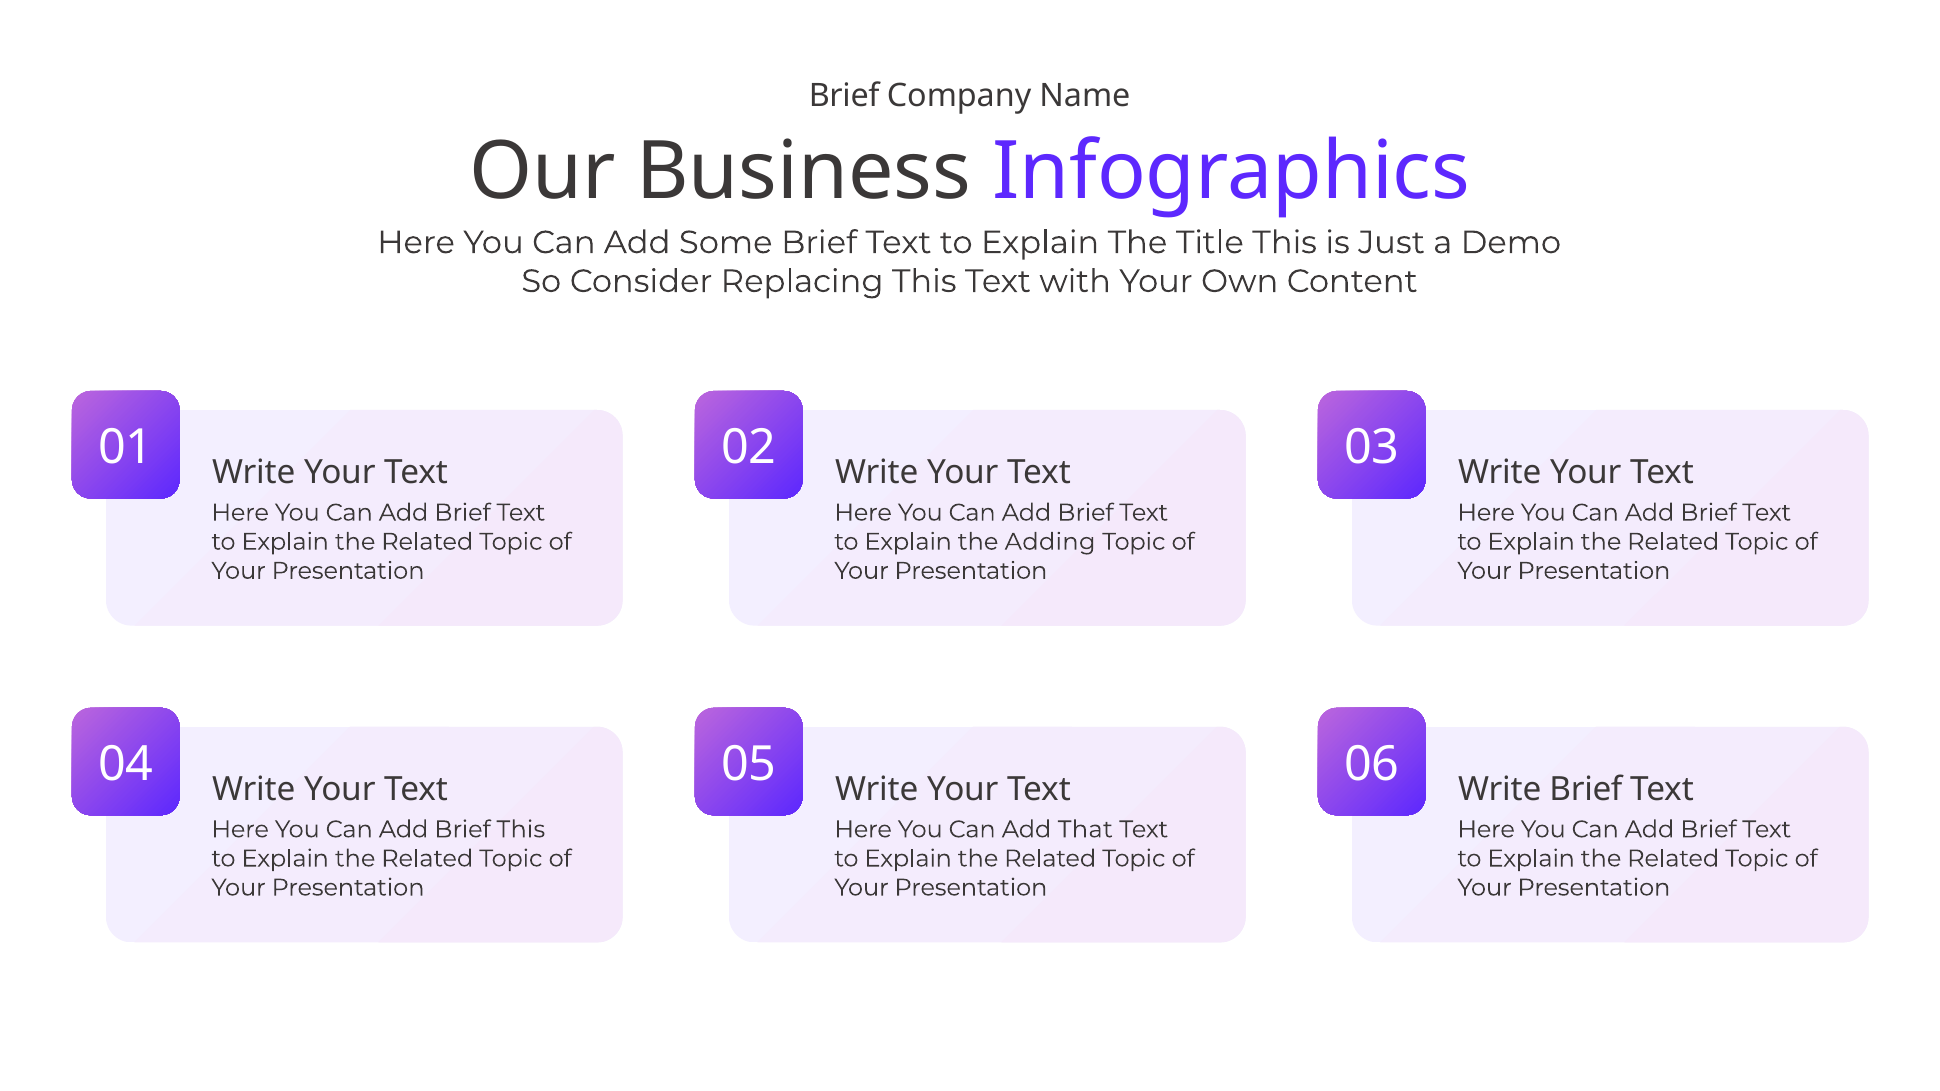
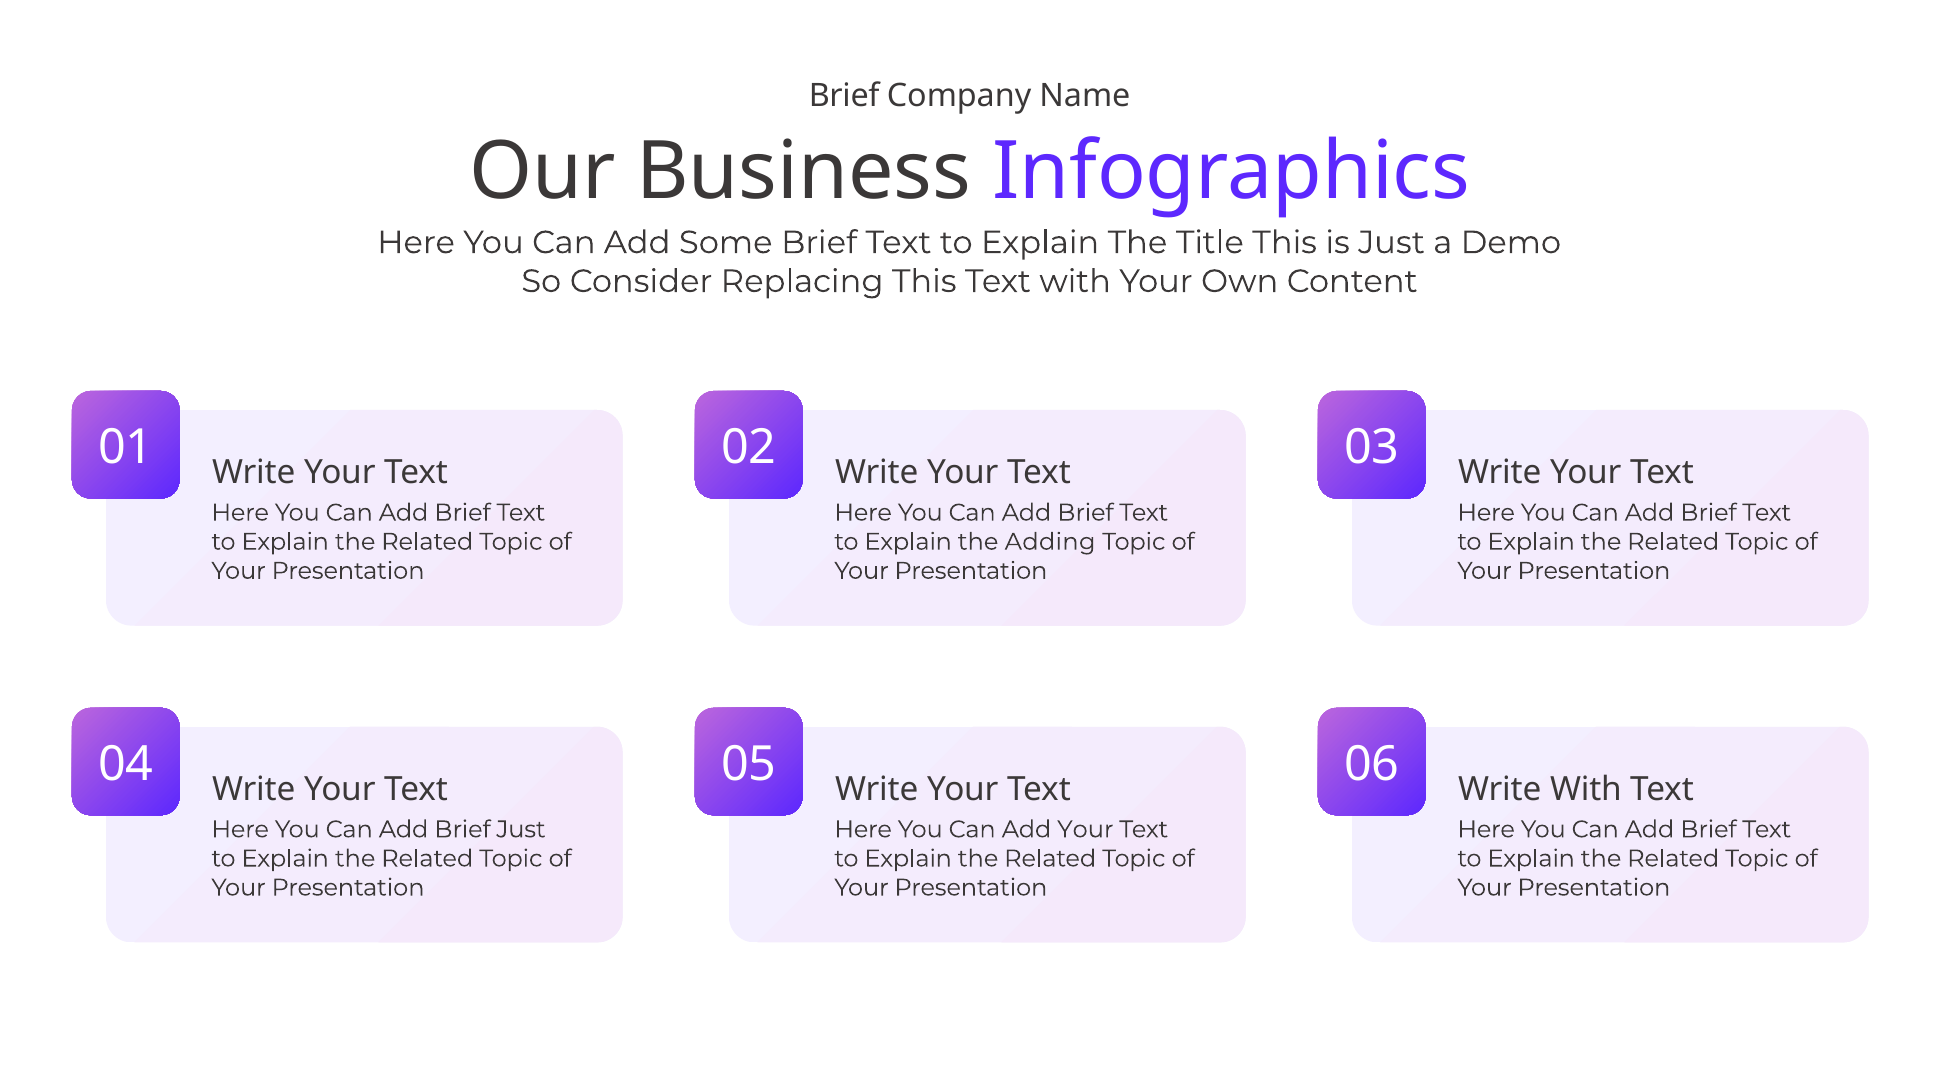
Brief at (1586, 790): Brief -> With
Brief This: This -> Just
Add That: That -> Your
